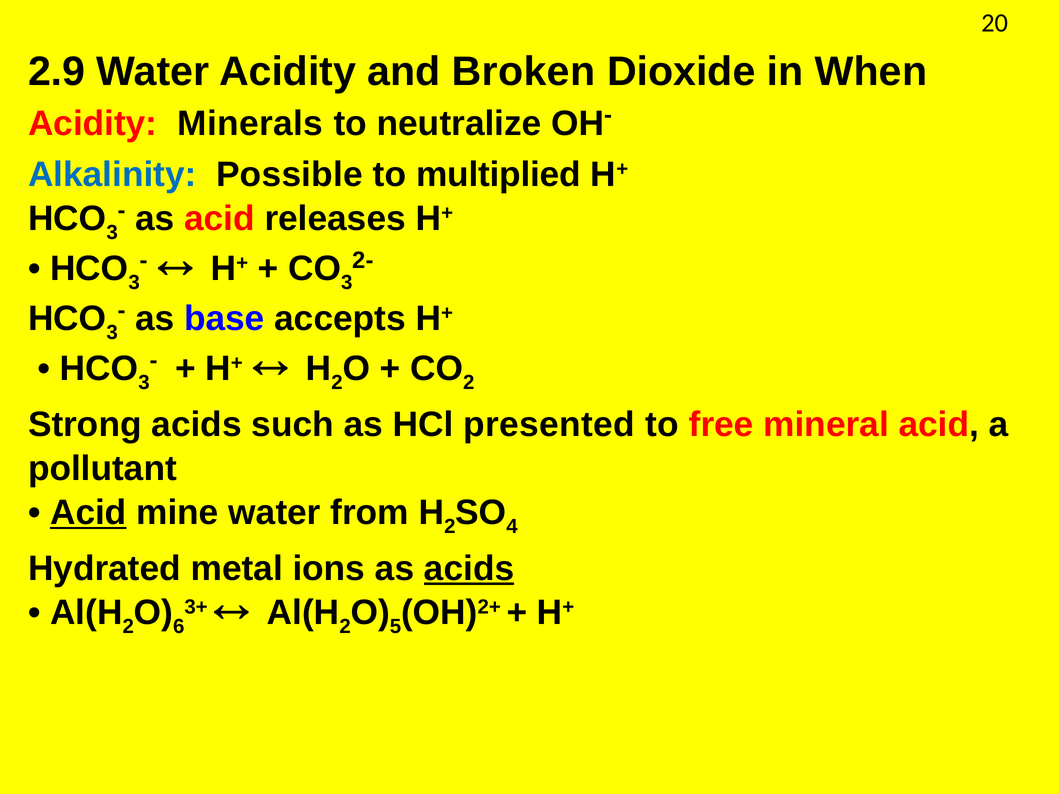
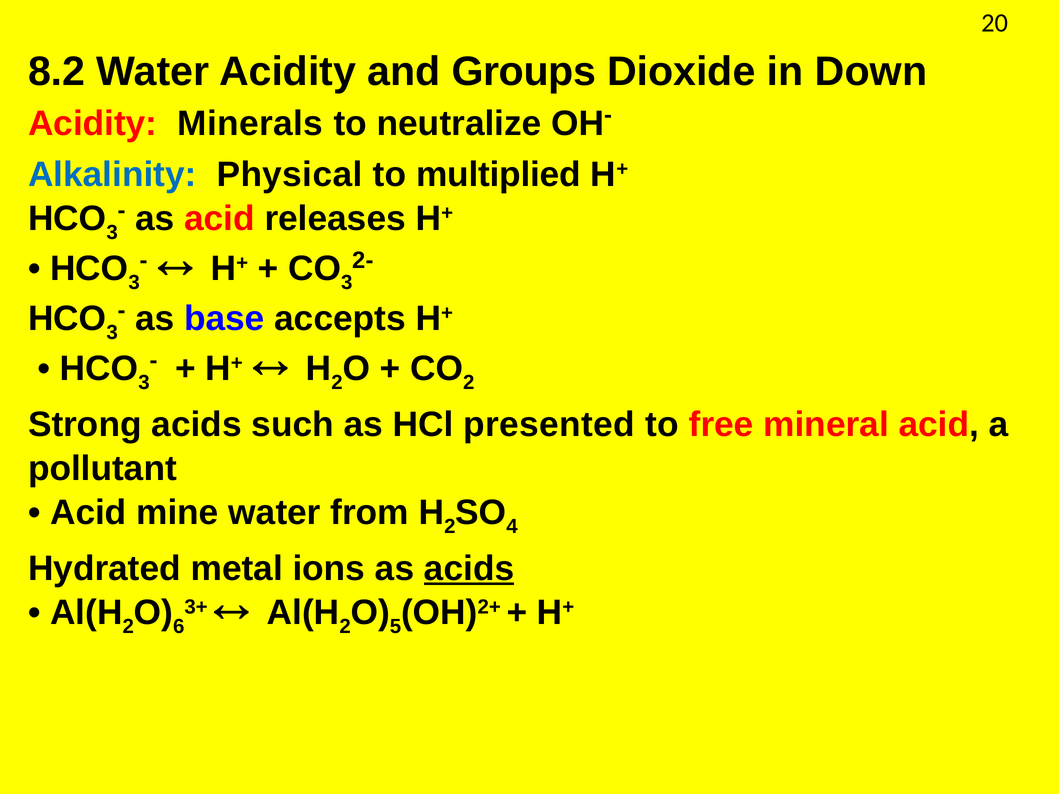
2.9: 2.9 -> 8.2
Broken: Broken -> Groups
When: When -> Down
Possible: Possible -> Physical
Acid at (88, 513) underline: present -> none
